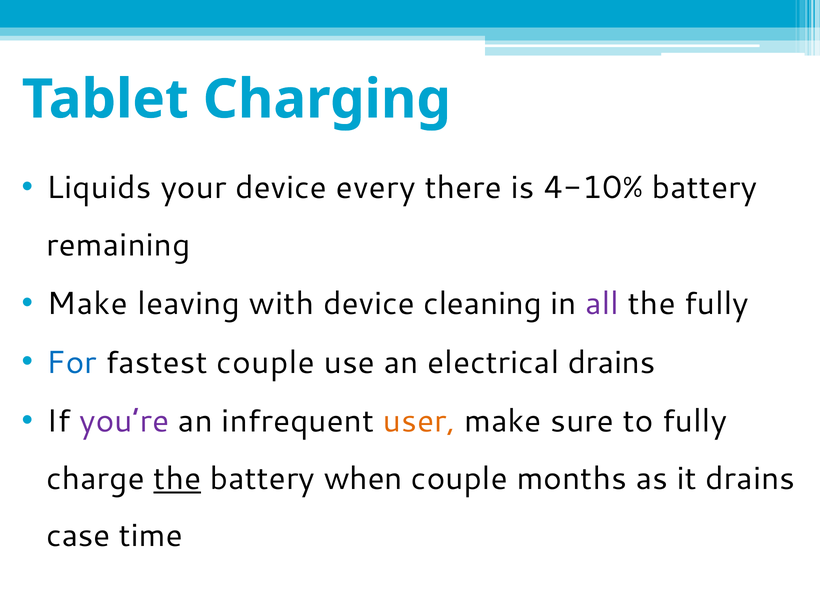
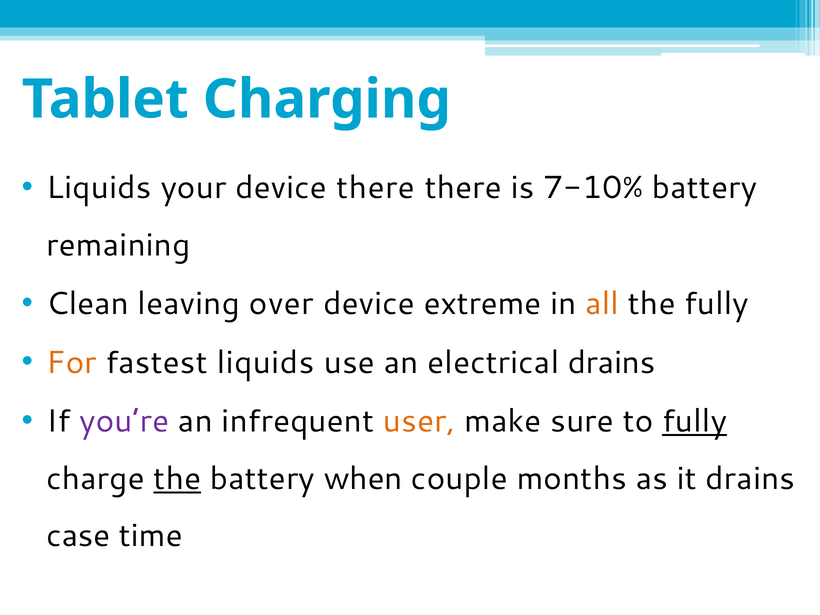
device every: every -> there
4-10%: 4-10% -> 7-10%
Make at (87, 304): Make -> Clean
with: with -> over
cleaning: cleaning -> extreme
all colour: purple -> orange
For colour: blue -> orange
fastest couple: couple -> liquids
fully at (695, 421) underline: none -> present
